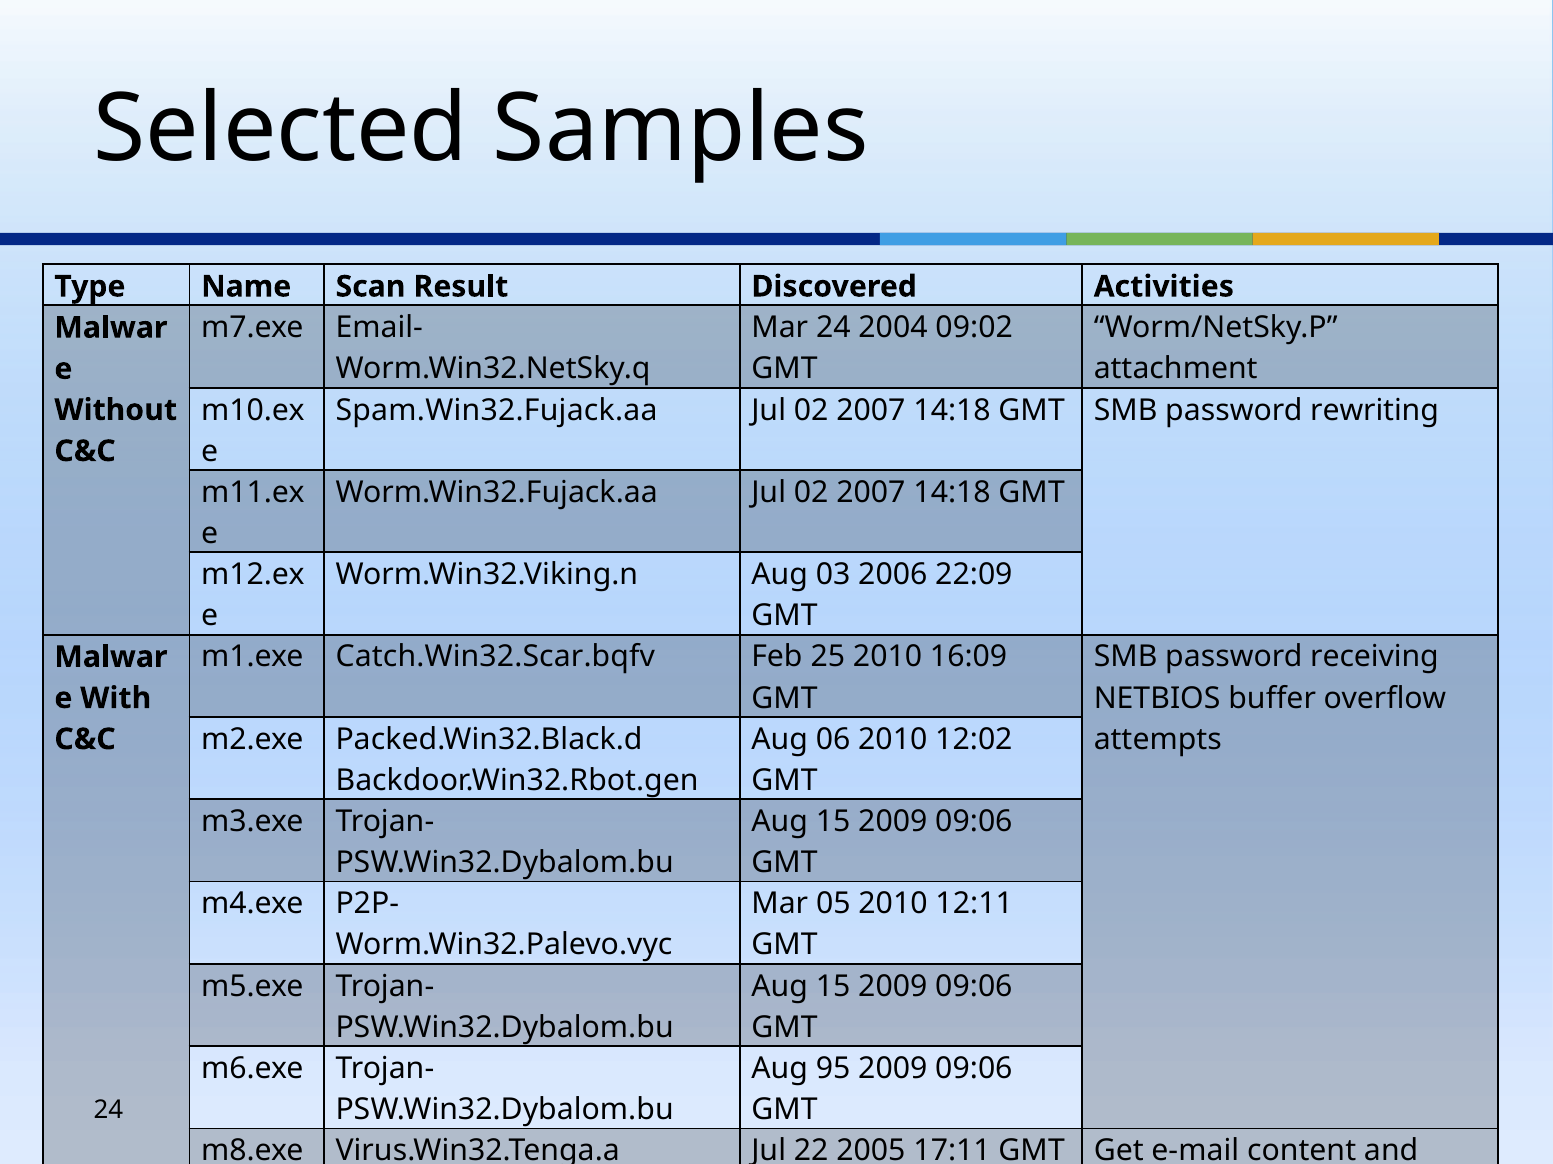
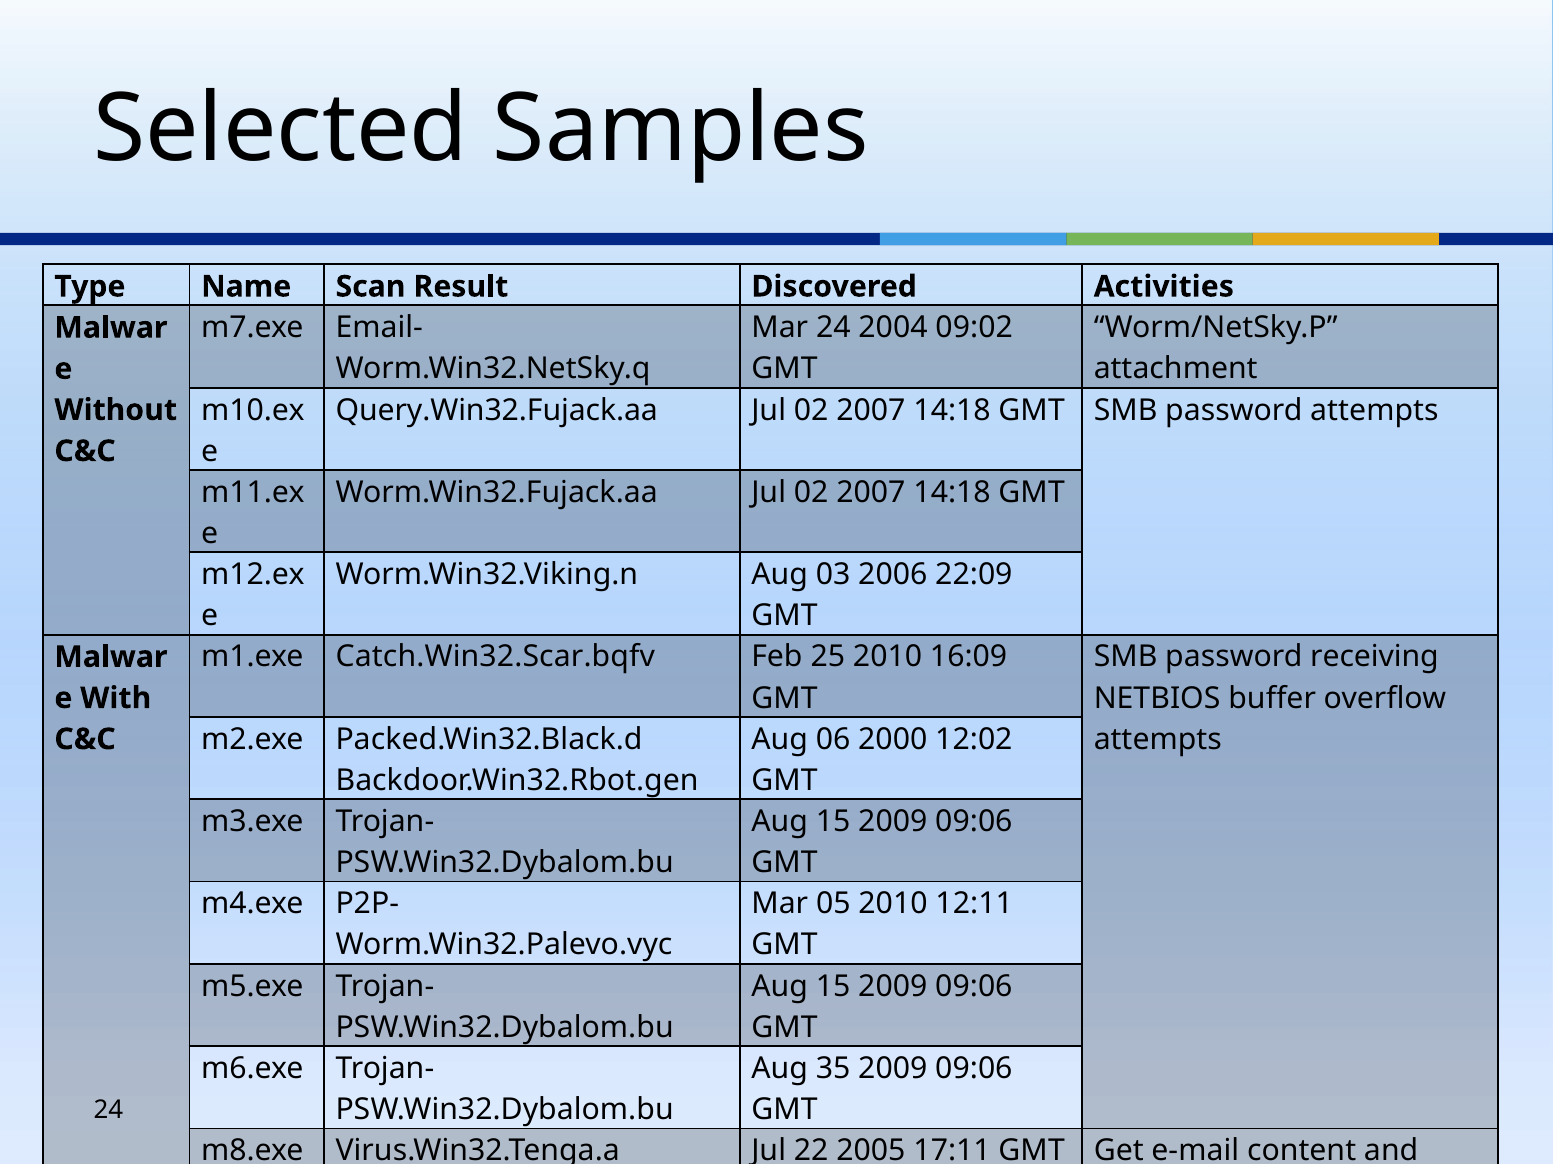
Spam.Win32.Fujack.aa: Spam.Win32.Fujack.aa -> Query.Win32.Fujack.aa
password rewriting: rewriting -> attempts
06 2010: 2010 -> 2000
95: 95 -> 35
